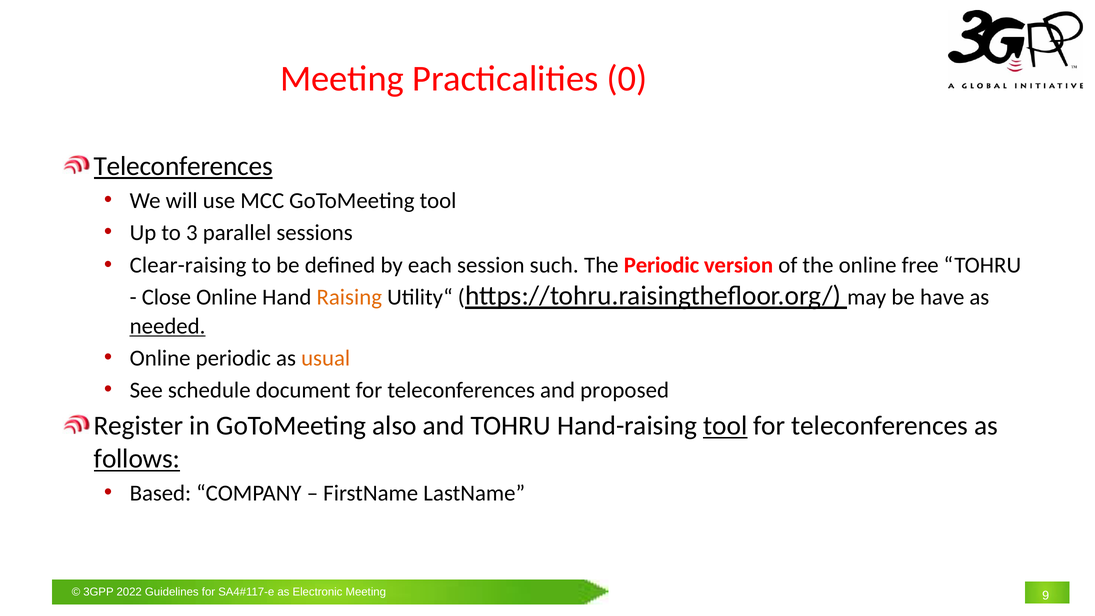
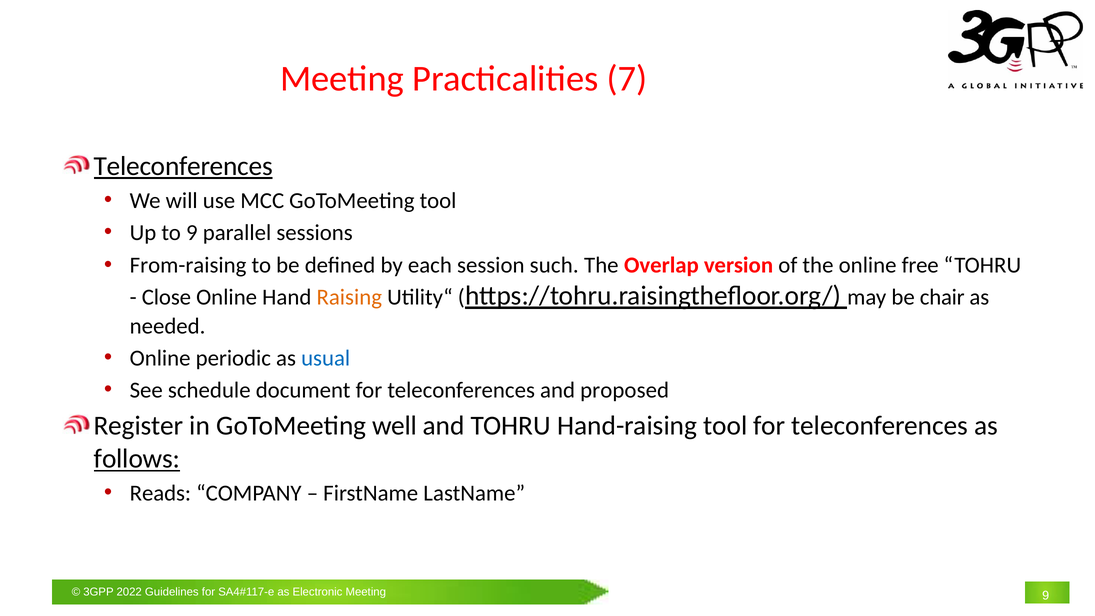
0: 0 -> 7
to 3: 3 -> 9
Clear-raising: Clear-raising -> From-raising
The Periodic: Periodic -> Overlap
have: have -> chair
needed underline: present -> none
usual colour: orange -> blue
also: also -> well
tool at (725, 426) underline: present -> none
Based: Based -> Reads
